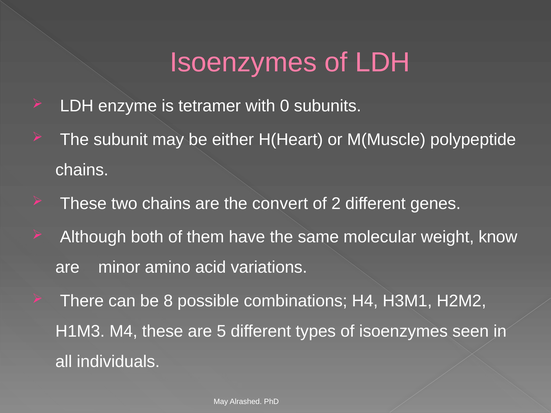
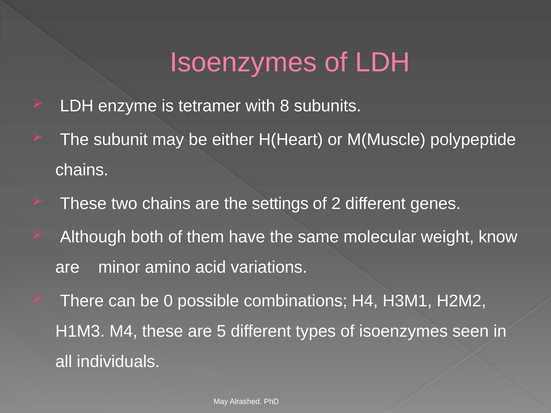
0: 0 -> 8
convert: convert -> settings
8: 8 -> 0
